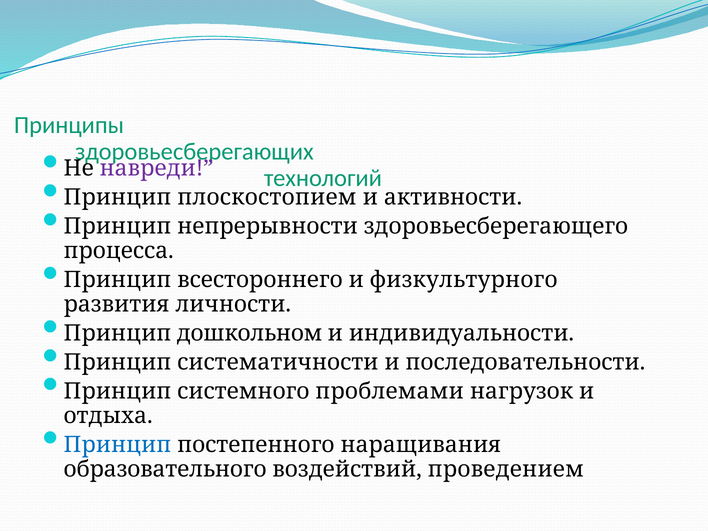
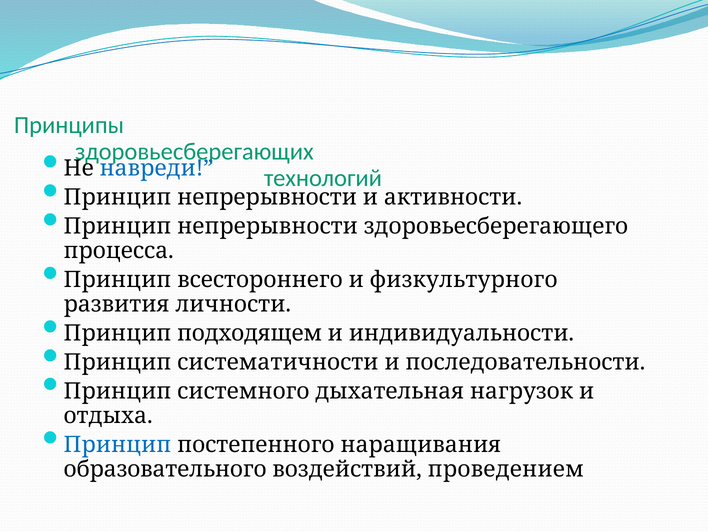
навреди colour: purple -> blue
плоскостопием at (267, 197): плоскостопием -> непрерывности
дошкольном: дошкольном -> подходящем
проблемами: проблемами -> дыхательная
